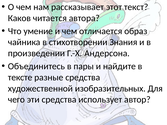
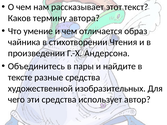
читается: читается -> термину
Знания: Знания -> Чтения
